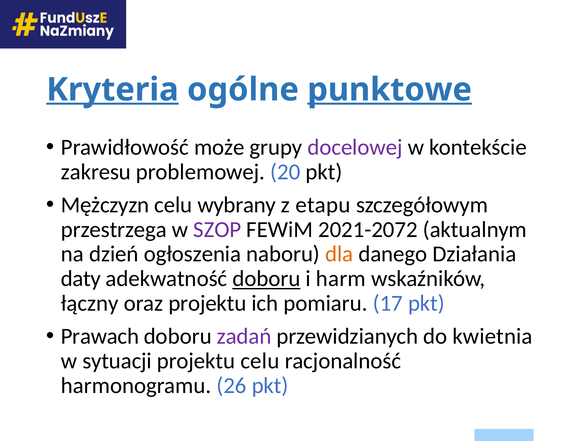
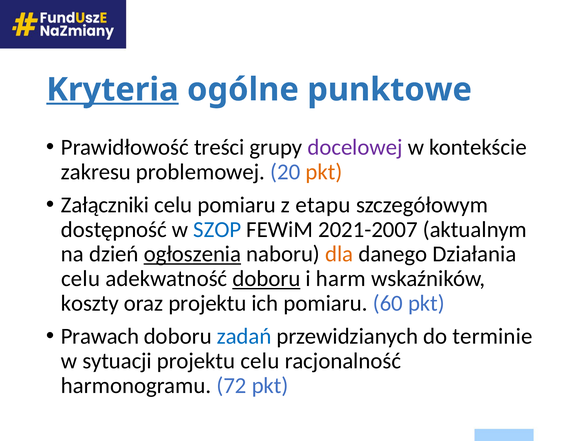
punktowe underline: present -> none
może: może -> treści
pkt at (324, 172) colour: black -> orange
Mężczyzn: Mężczyzn -> Załączniki
celu wybrany: wybrany -> pomiaru
przestrzega: przestrzega -> dostępność
SZOP colour: purple -> blue
2021-2072: 2021-2072 -> 2021-2007
ogłoszenia underline: none -> present
daty at (81, 279): daty -> celu
łączny: łączny -> koszty
17: 17 -> 60
zadań colour: purple -> blue
kwietnia: kwietnia -> terminie
26: 26 -> 72
